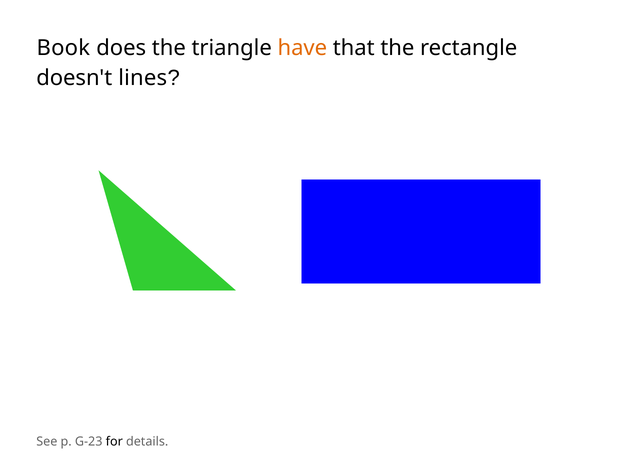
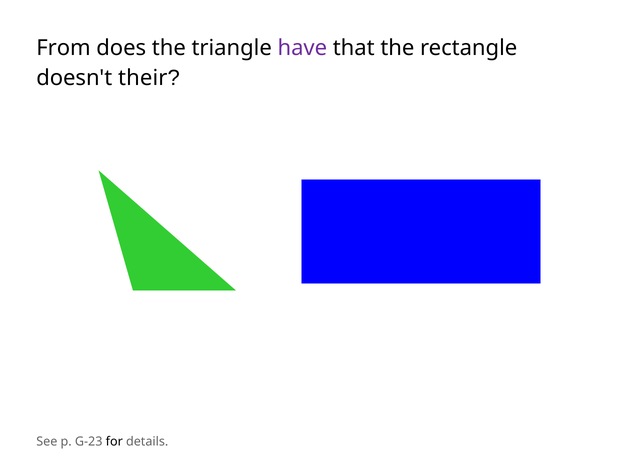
Book: Book -> From
have colour: orange -> purple
lines: lines -> their
